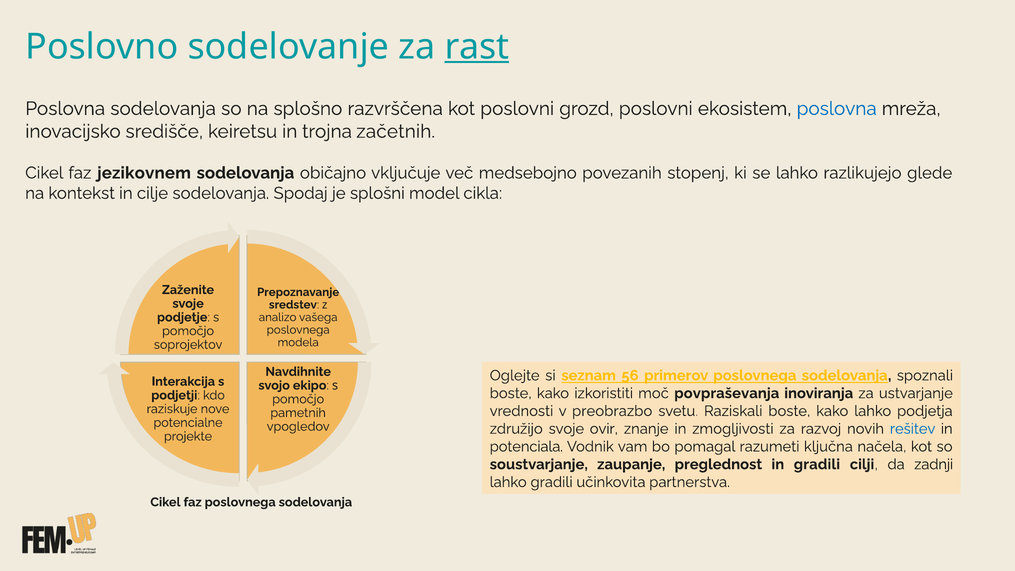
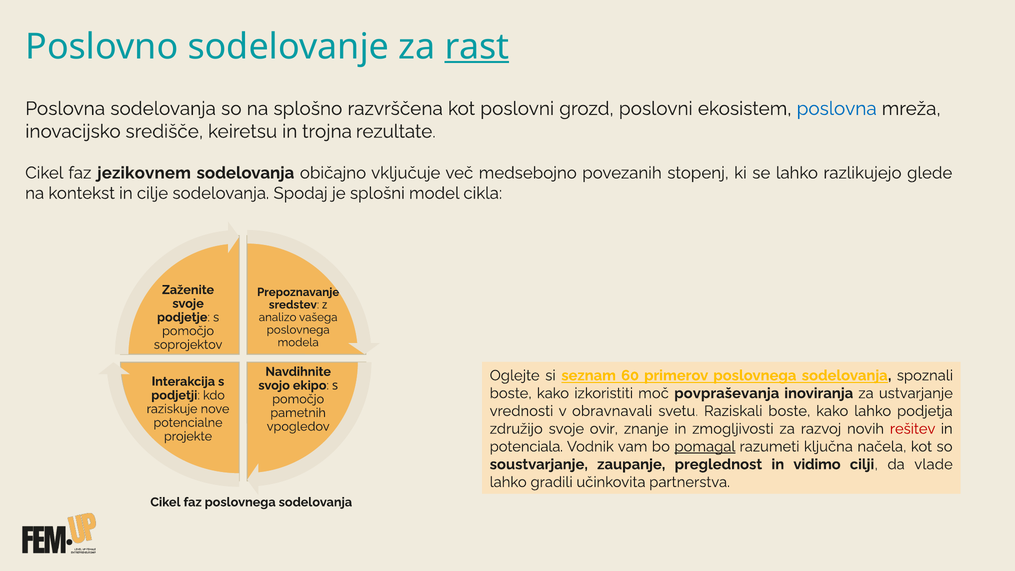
začetnih: začetnih -> rezultate
56: 56 -> 60
preobrazbo: preobrazbo -> obravnavali
rešitev colour: blue -> red
pomagal underline: none -> present
in gradili: gradili -> vidimo
zadnji: zadnji -> vlade
